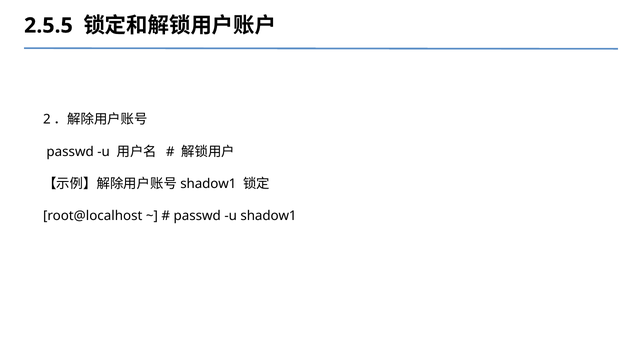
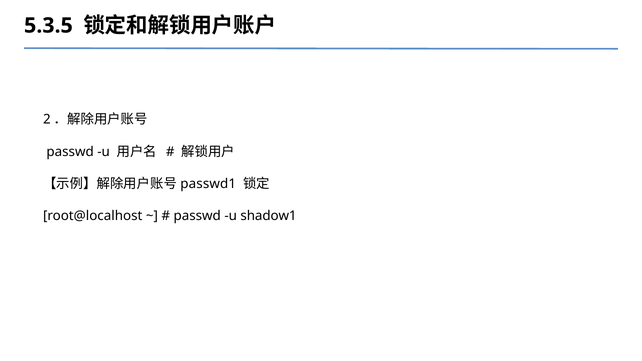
2.5.5: 2.5.5 -> 5.3.5
shadow1 at (208, 184): shadow1 -> passwd1
